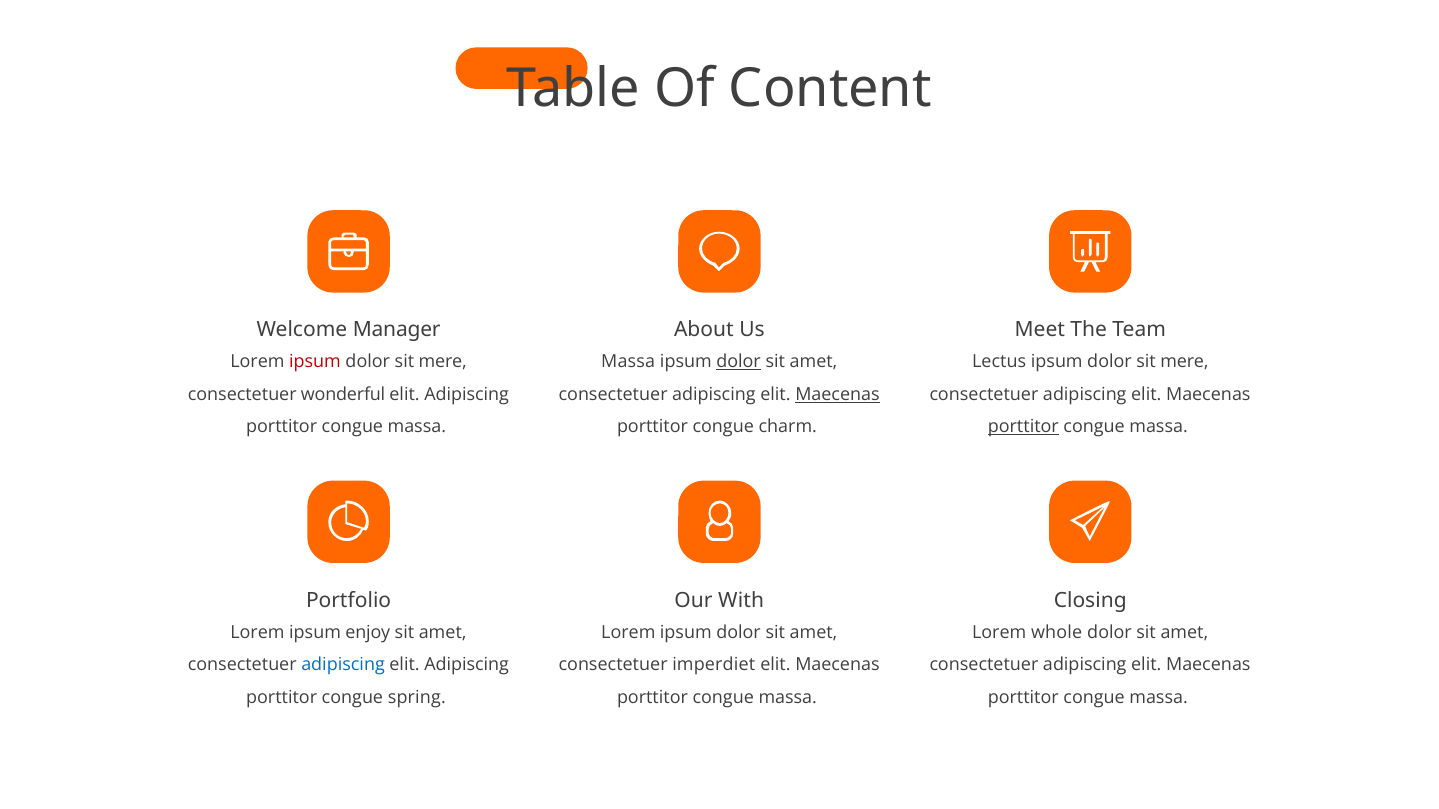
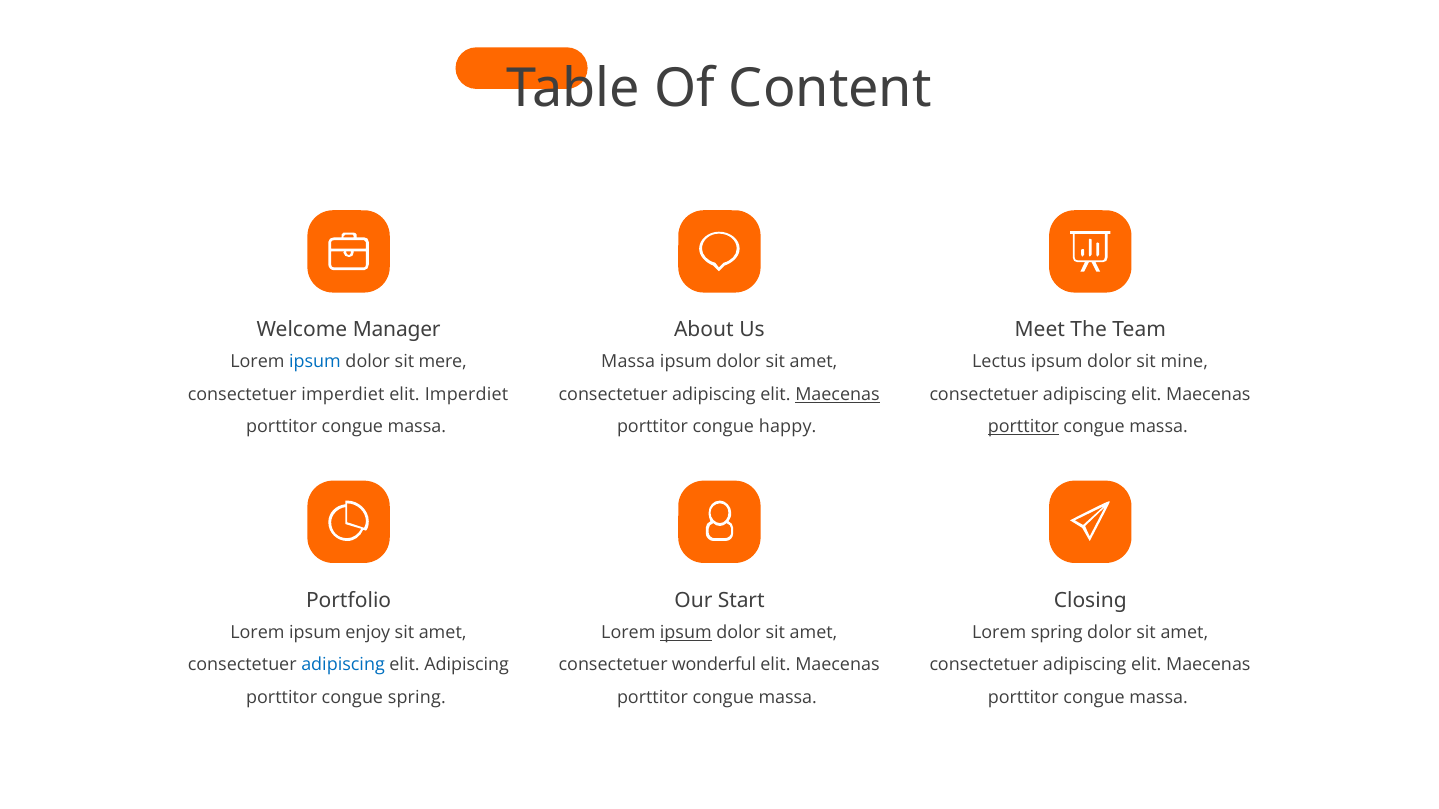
ipsum at (315, 362) colour: red -> blue
dolor at (739, 362) underline: present -> none
mere at (1184, 362): mere -> mine
consectetuer wonderful: wonderful -> imperdiet
Adipiscing at (467, 395): Adipiscing -> Imperdiet
charm: charm -> happy
With: With -> Start
ipsum at (686, 633) underline: none -> present
Lorem whole: whole -> spring
imperdiet: imperdiet -> wonderful
